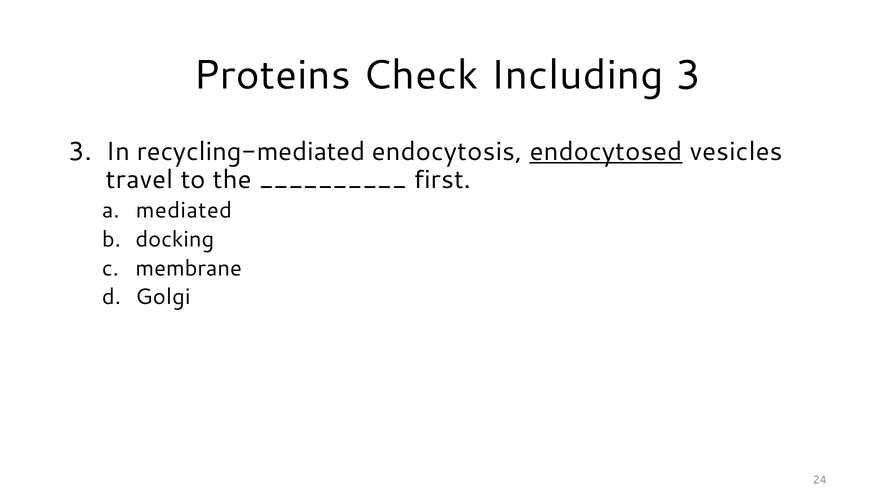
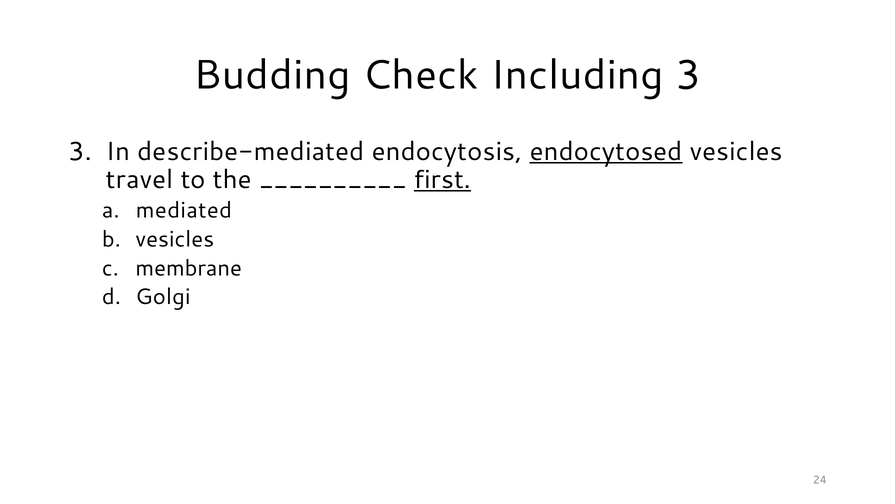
Proteins: Proteins -> Budding
recycling-mediated: recycling-mediated -> describe-mediated
first underline: none -> present
docking at (175, 239): docking -> vesicles
